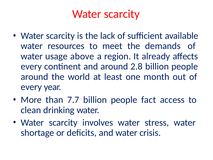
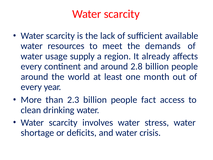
above: above -> supply
7.7: 7.7 -> 2.3
